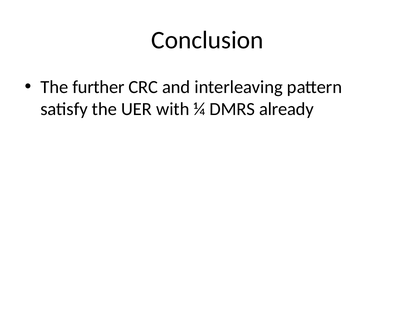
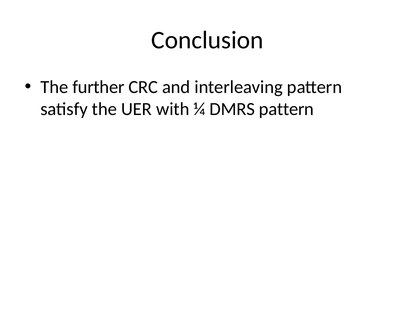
DMRS already: already -> pattern
